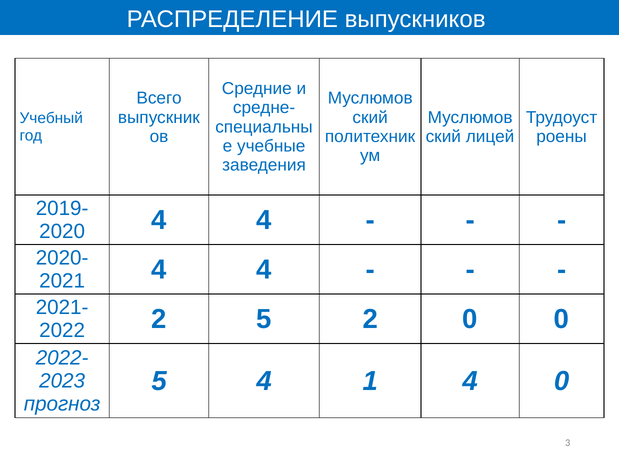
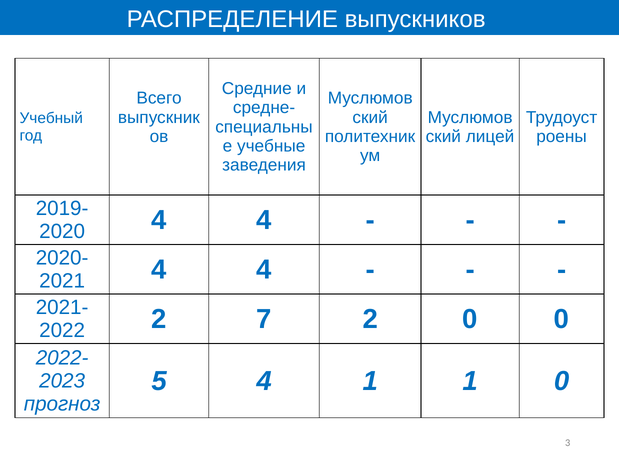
2 5: 5 -> 7
1 4: 4 -> 1
